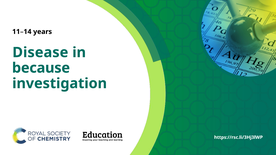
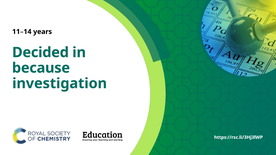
Disease: Disease -> Decided
